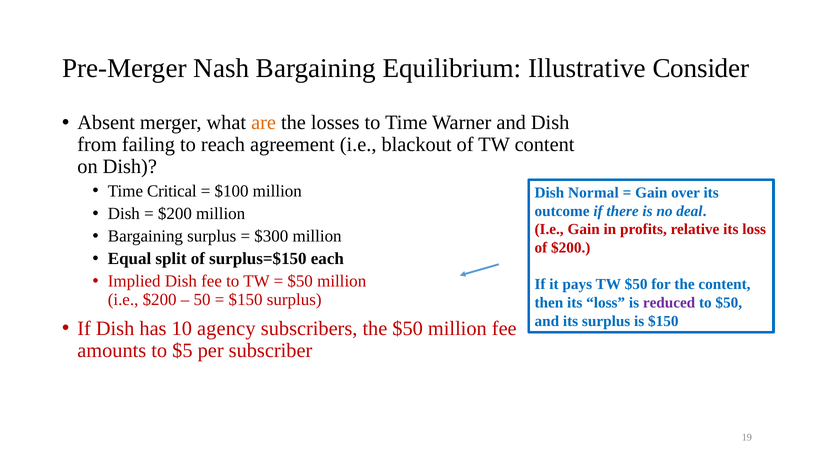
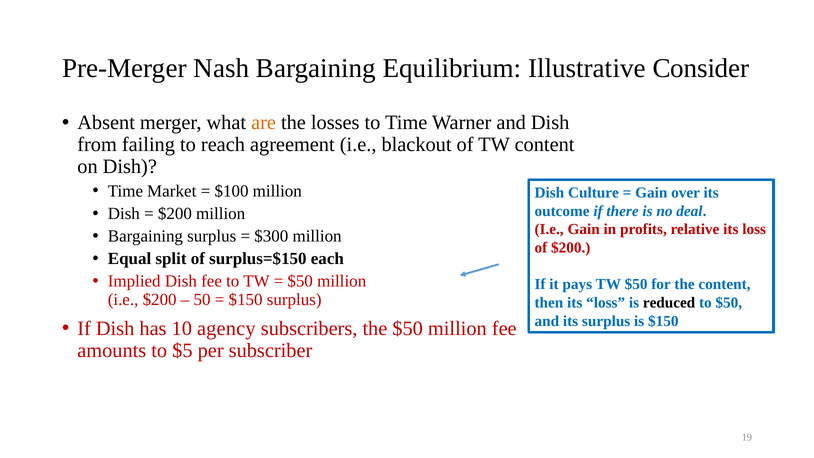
Critical: Critical -> Market
Normal: Normal -> Culture
reduced colour: purple -> black
